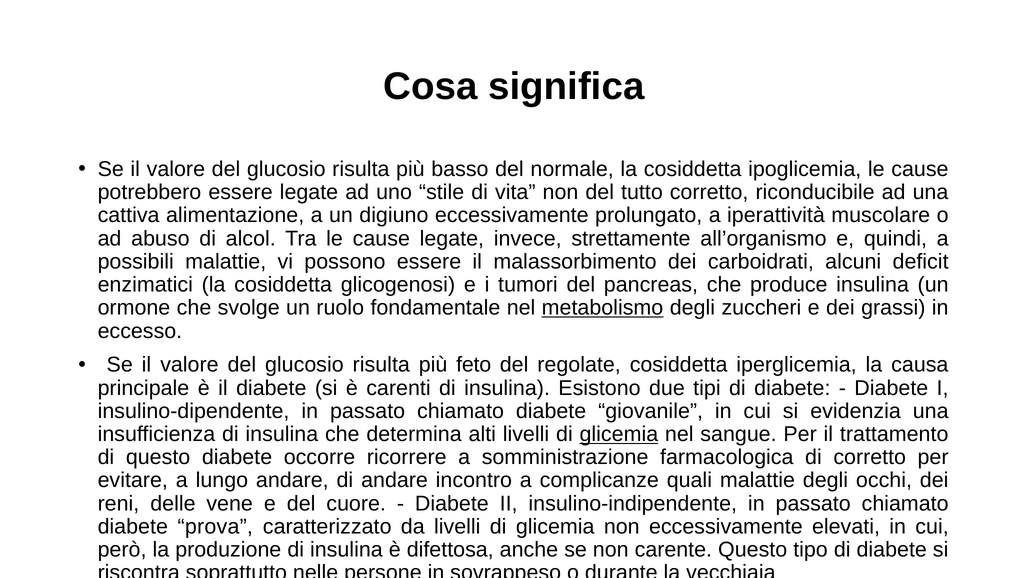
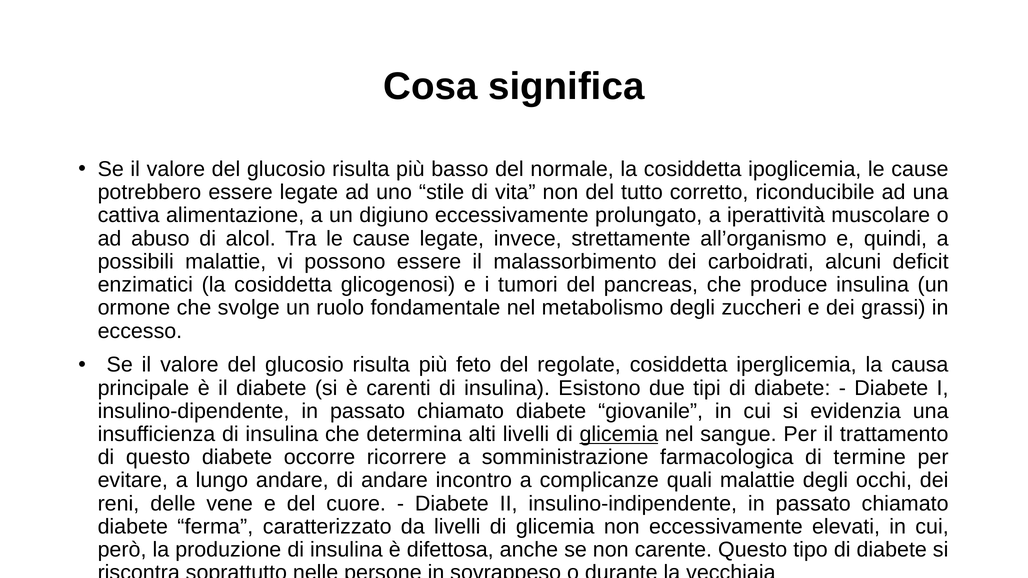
metabolismo underline: present -> none
di corretto: corretto -> termine
prova: prova -> ferma
